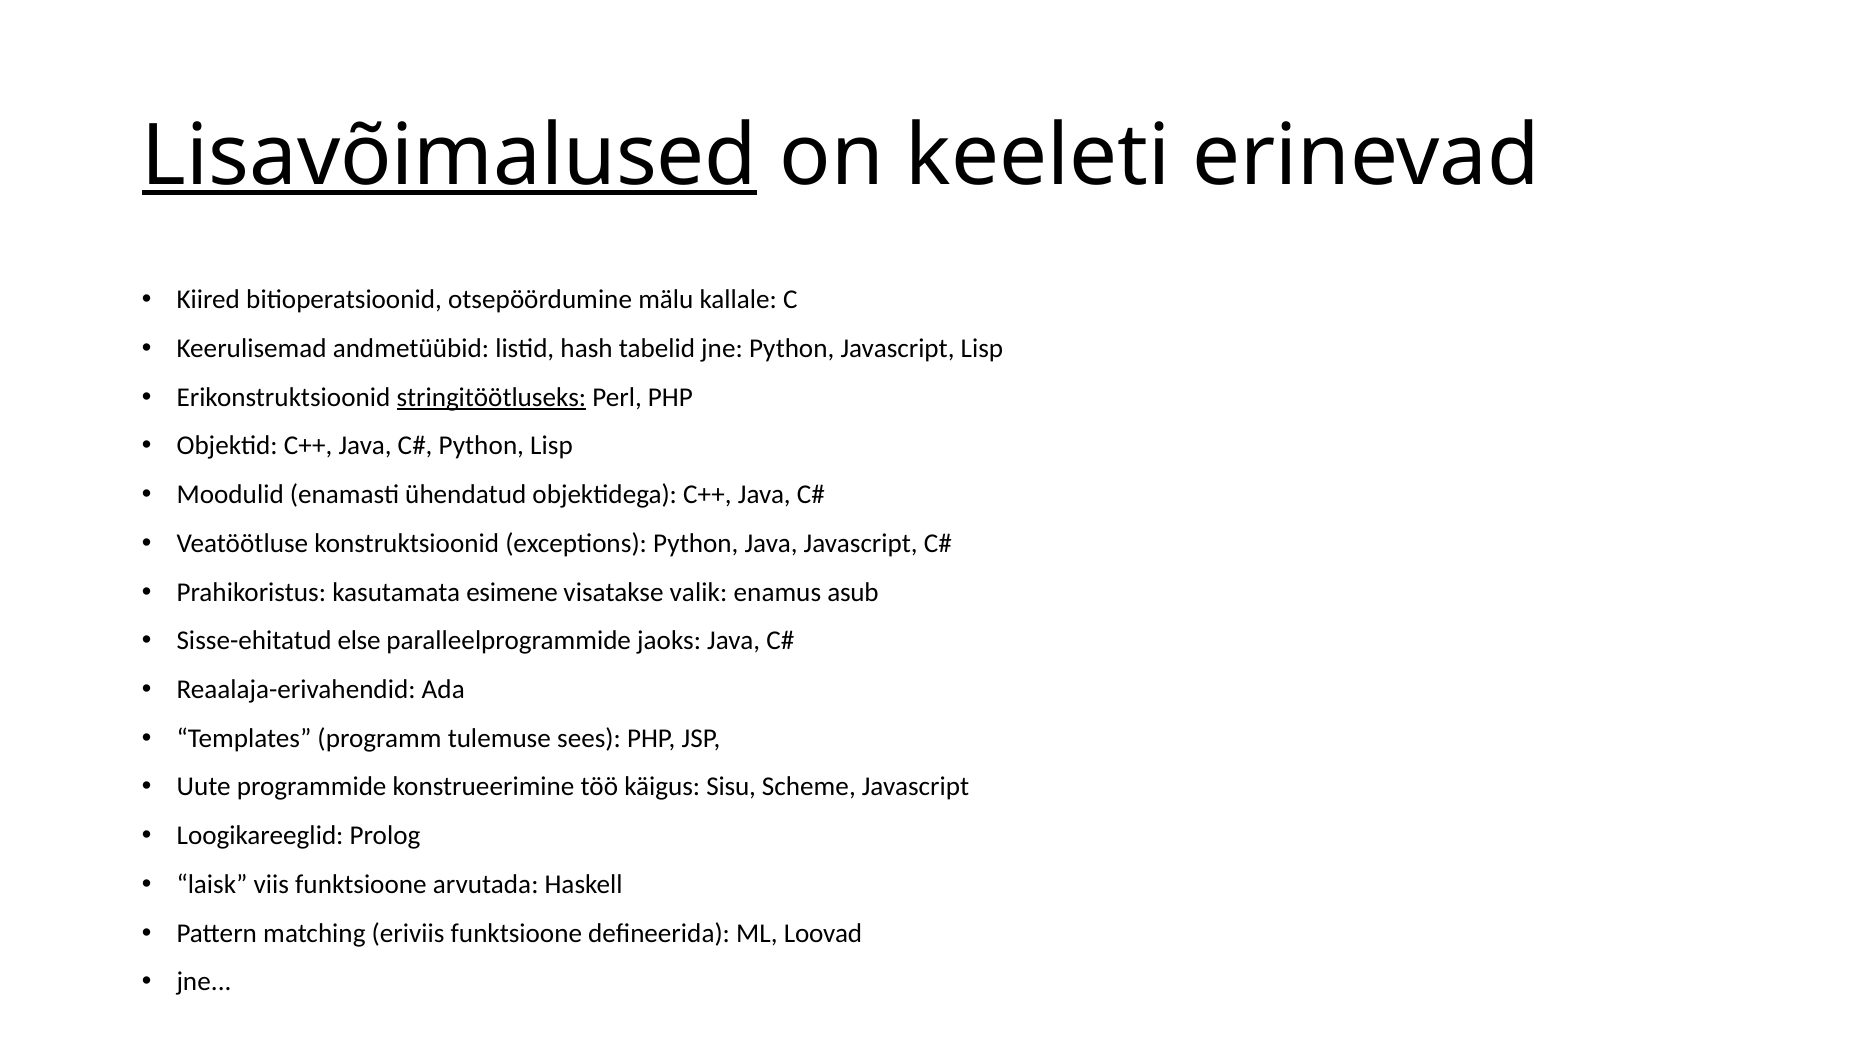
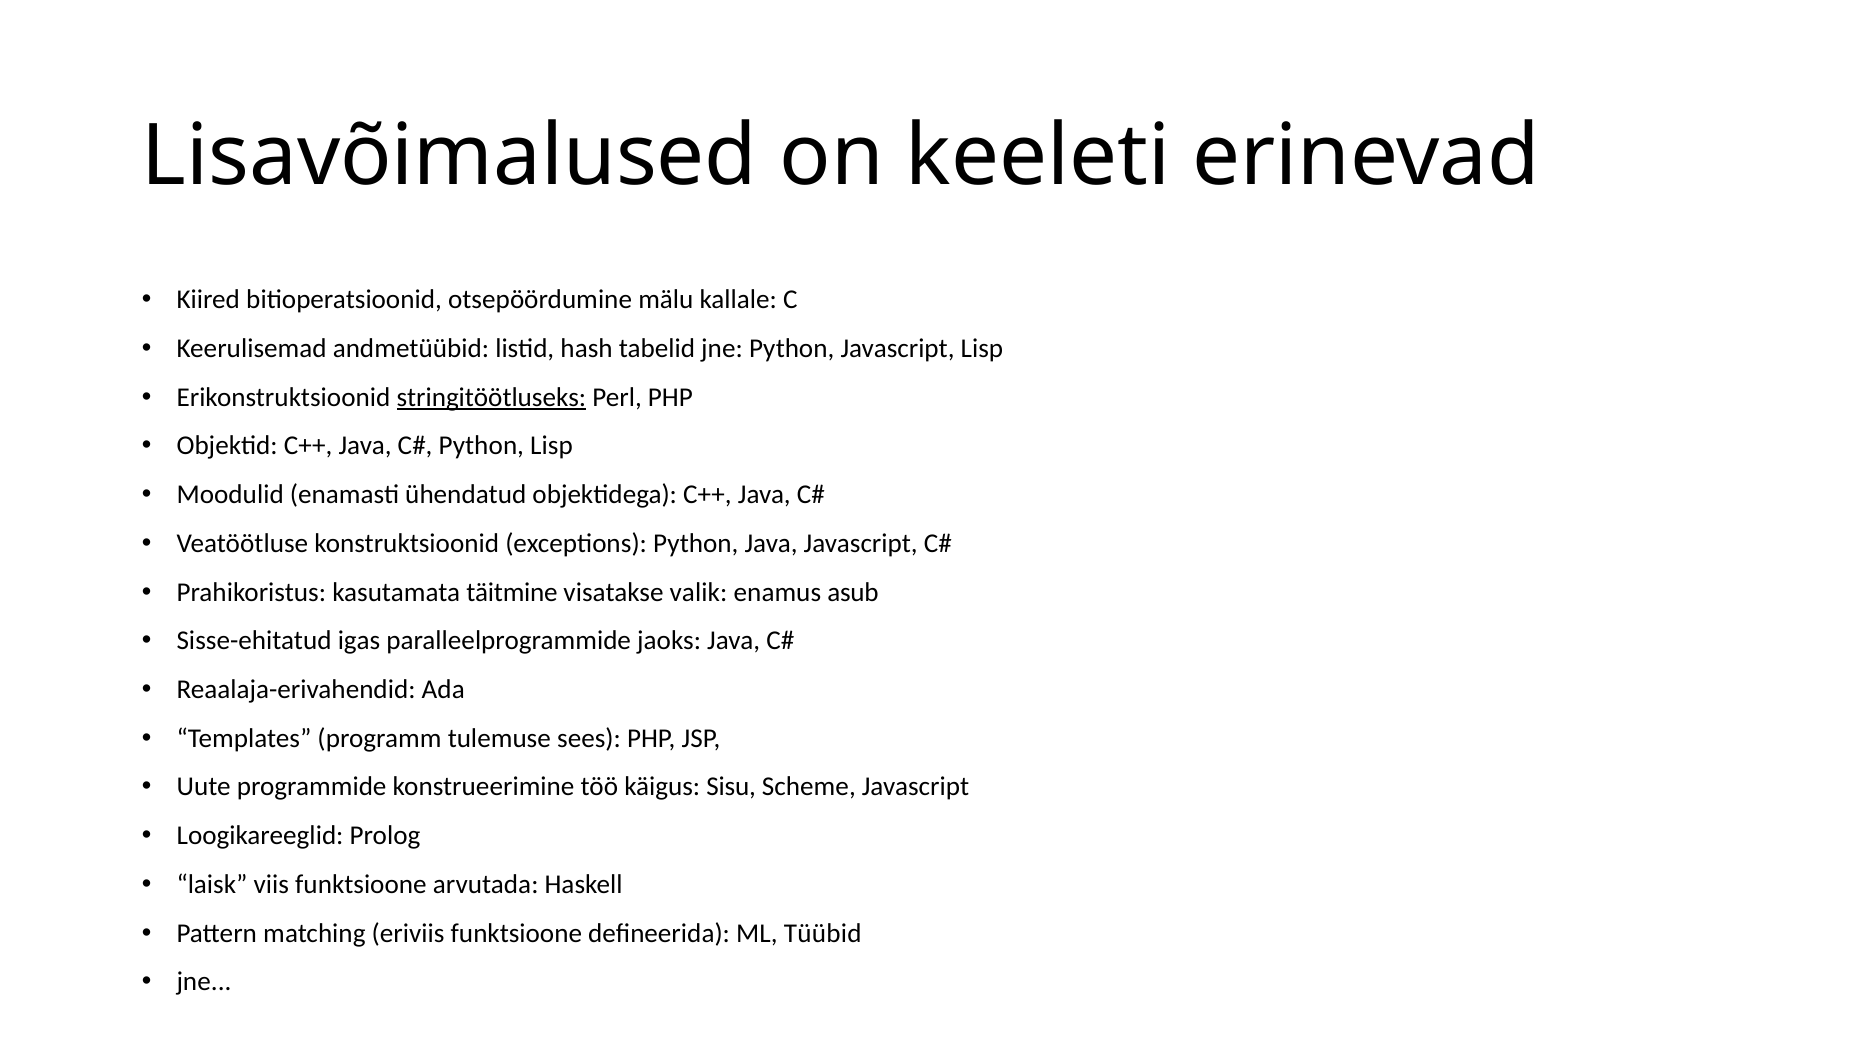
Lisavõimalused underline: present -> none
esimene: esimene -> täitmine
else: else -> igas
Loovad: Loovad -> Tüübid
